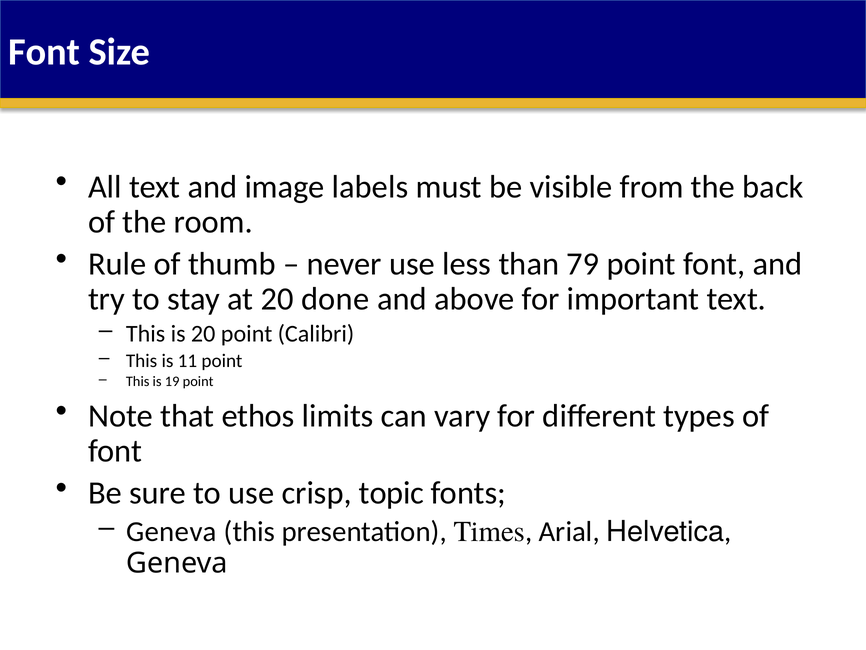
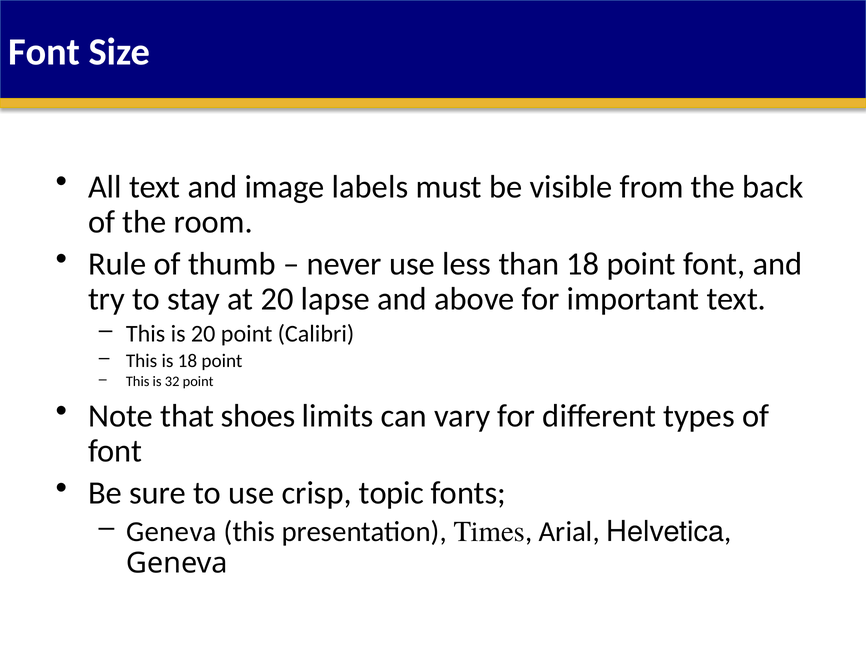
than 79: 79 -> 18
done: done -> lapse
is 11: 11 -> 18
19: 19 -> 32
ethos: ethos -> shoes
